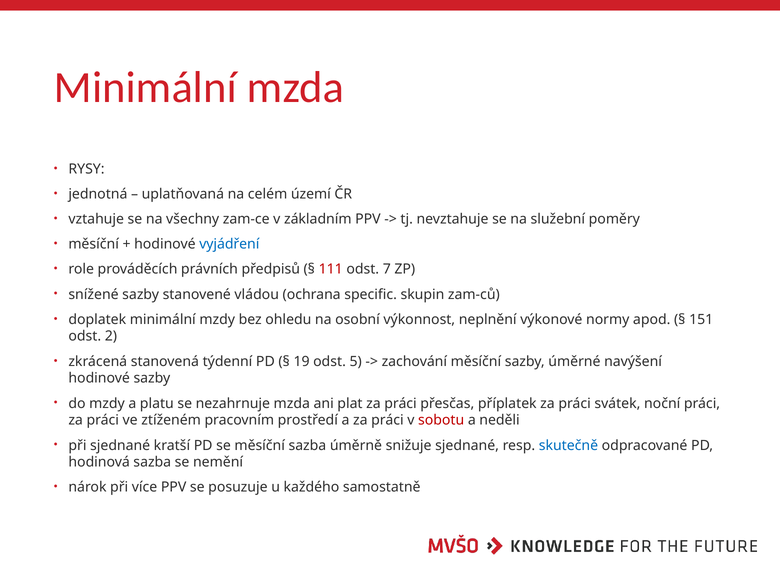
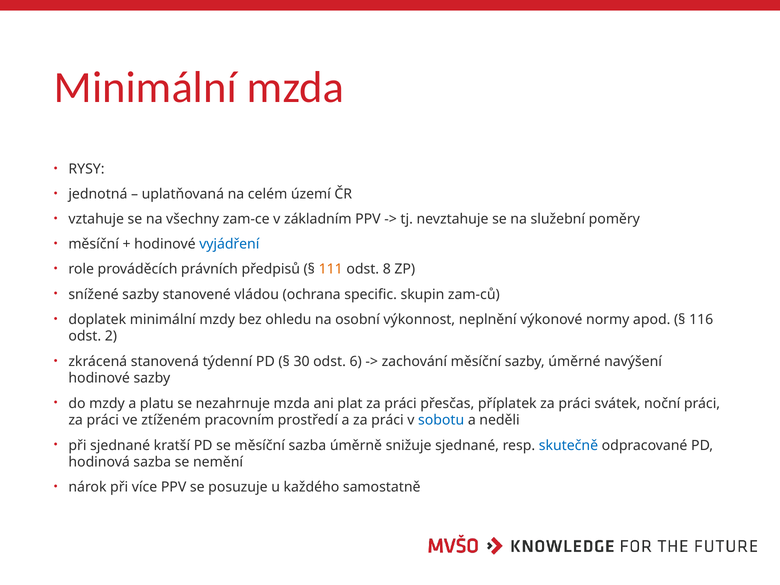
111 colour: red -> orange
7: 7 -> 8
151: 151 -> 116
19: 19 -> 30
5: 5 -> 6
sobotu colour: red -> blue
